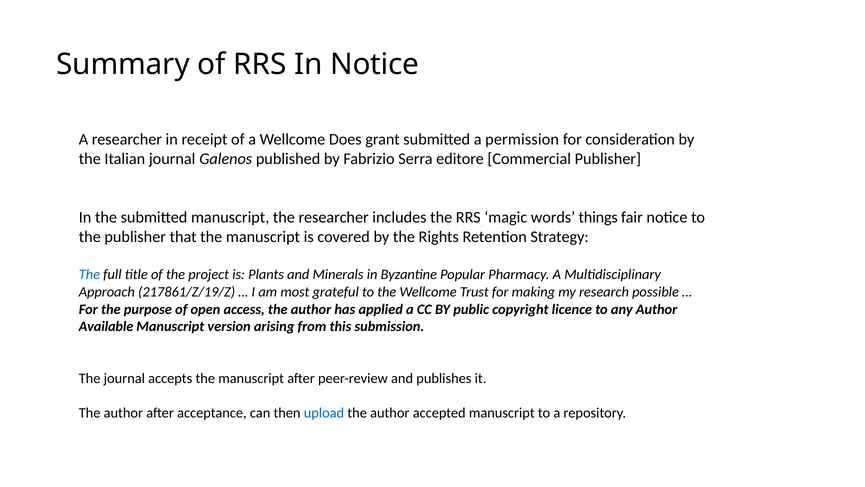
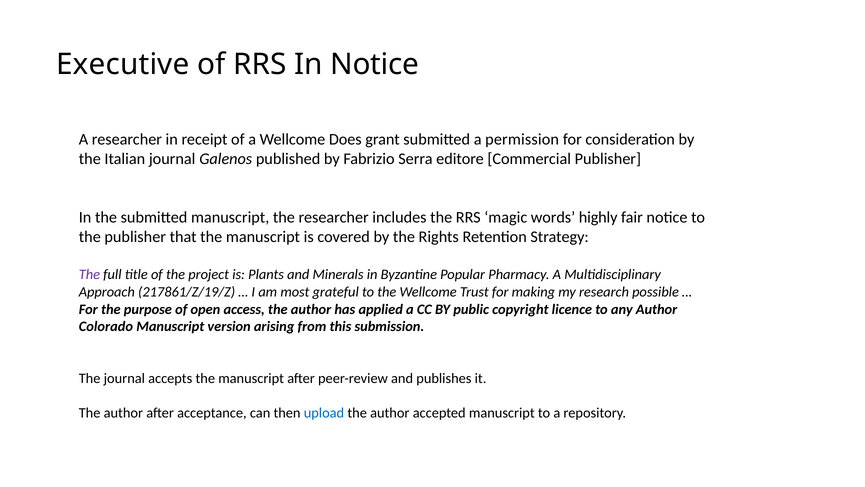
Summary: Summary -> Executive
things: things -> highly
The at (89, 274) colour: blue -> purple
Available: Available -> Colorado
